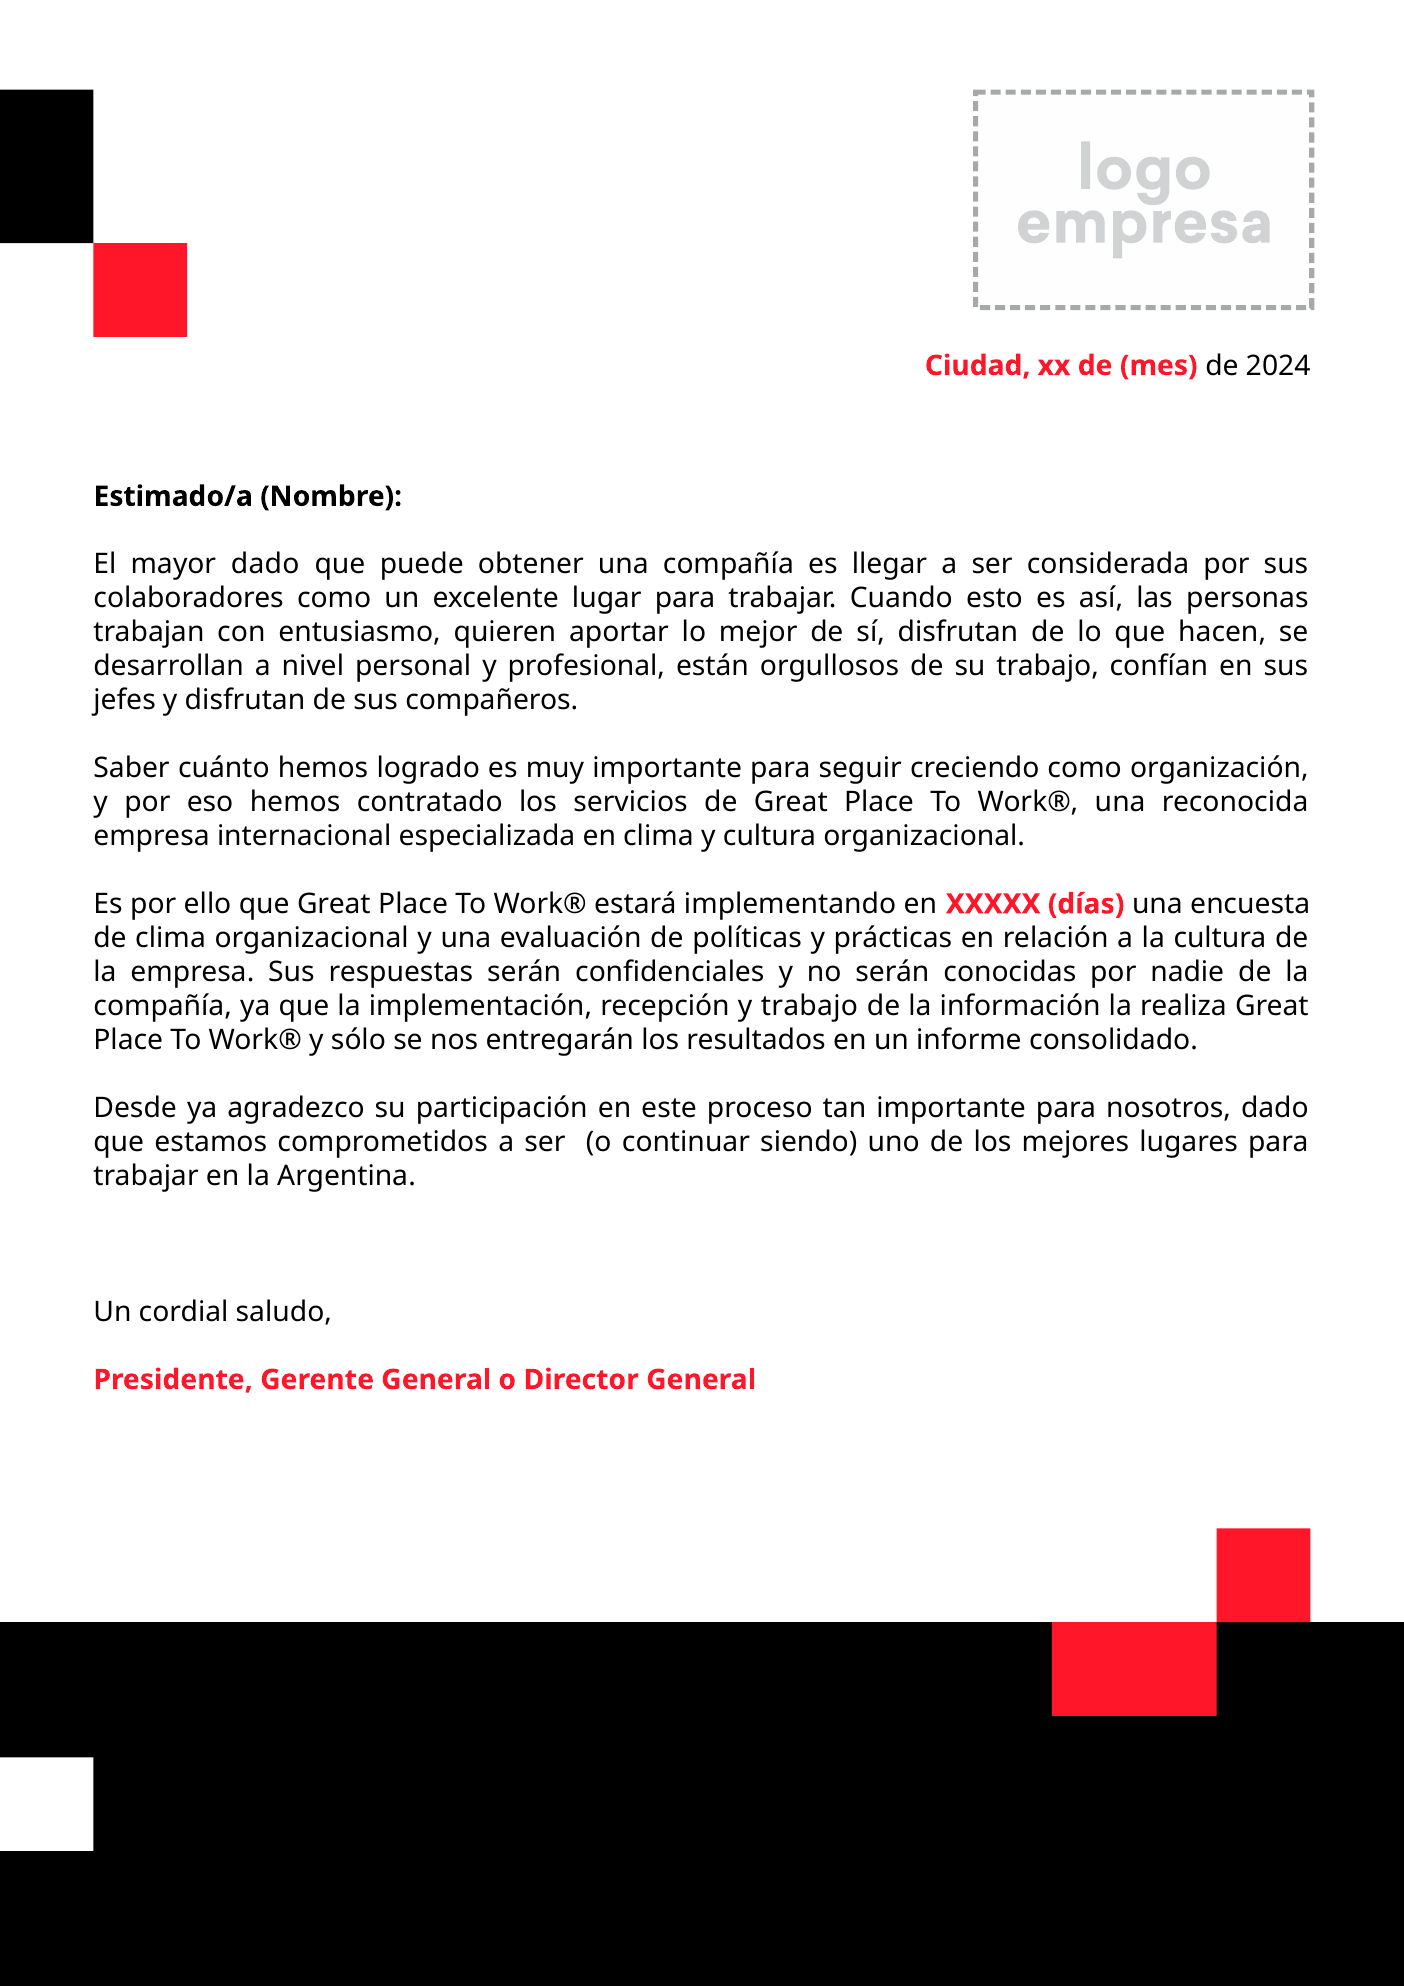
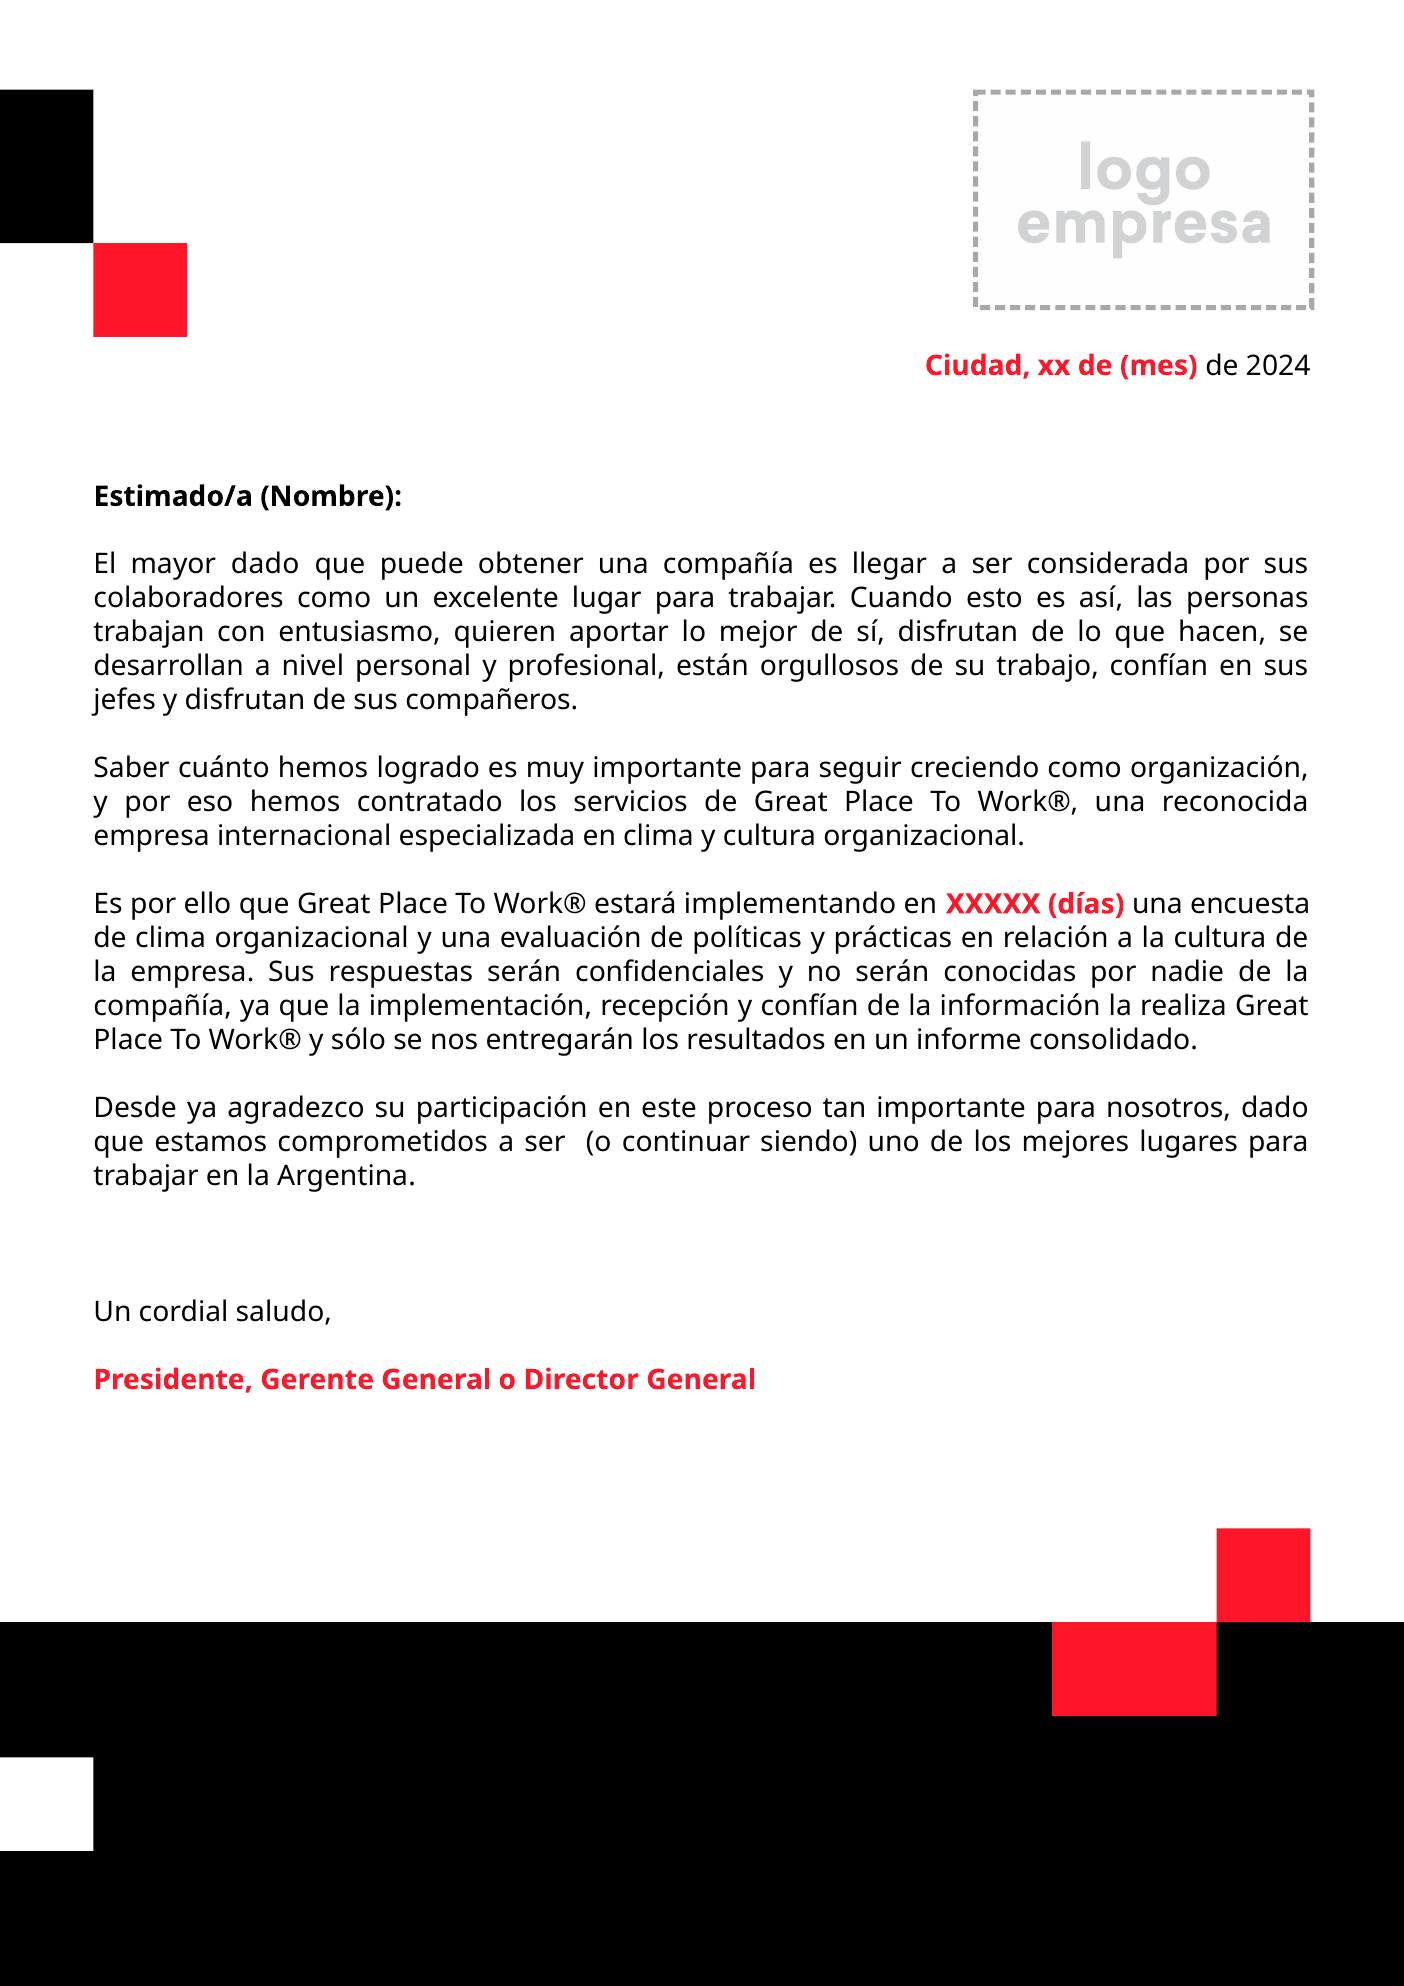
y trabajo: trabajo -> confían
